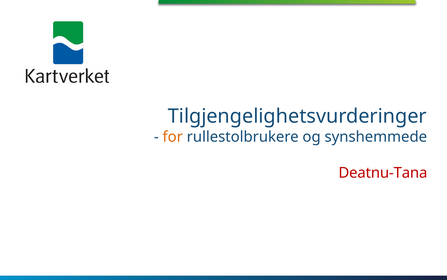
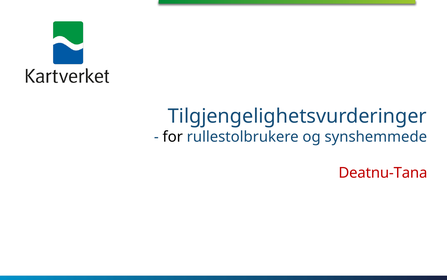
for colour: orange -> black
